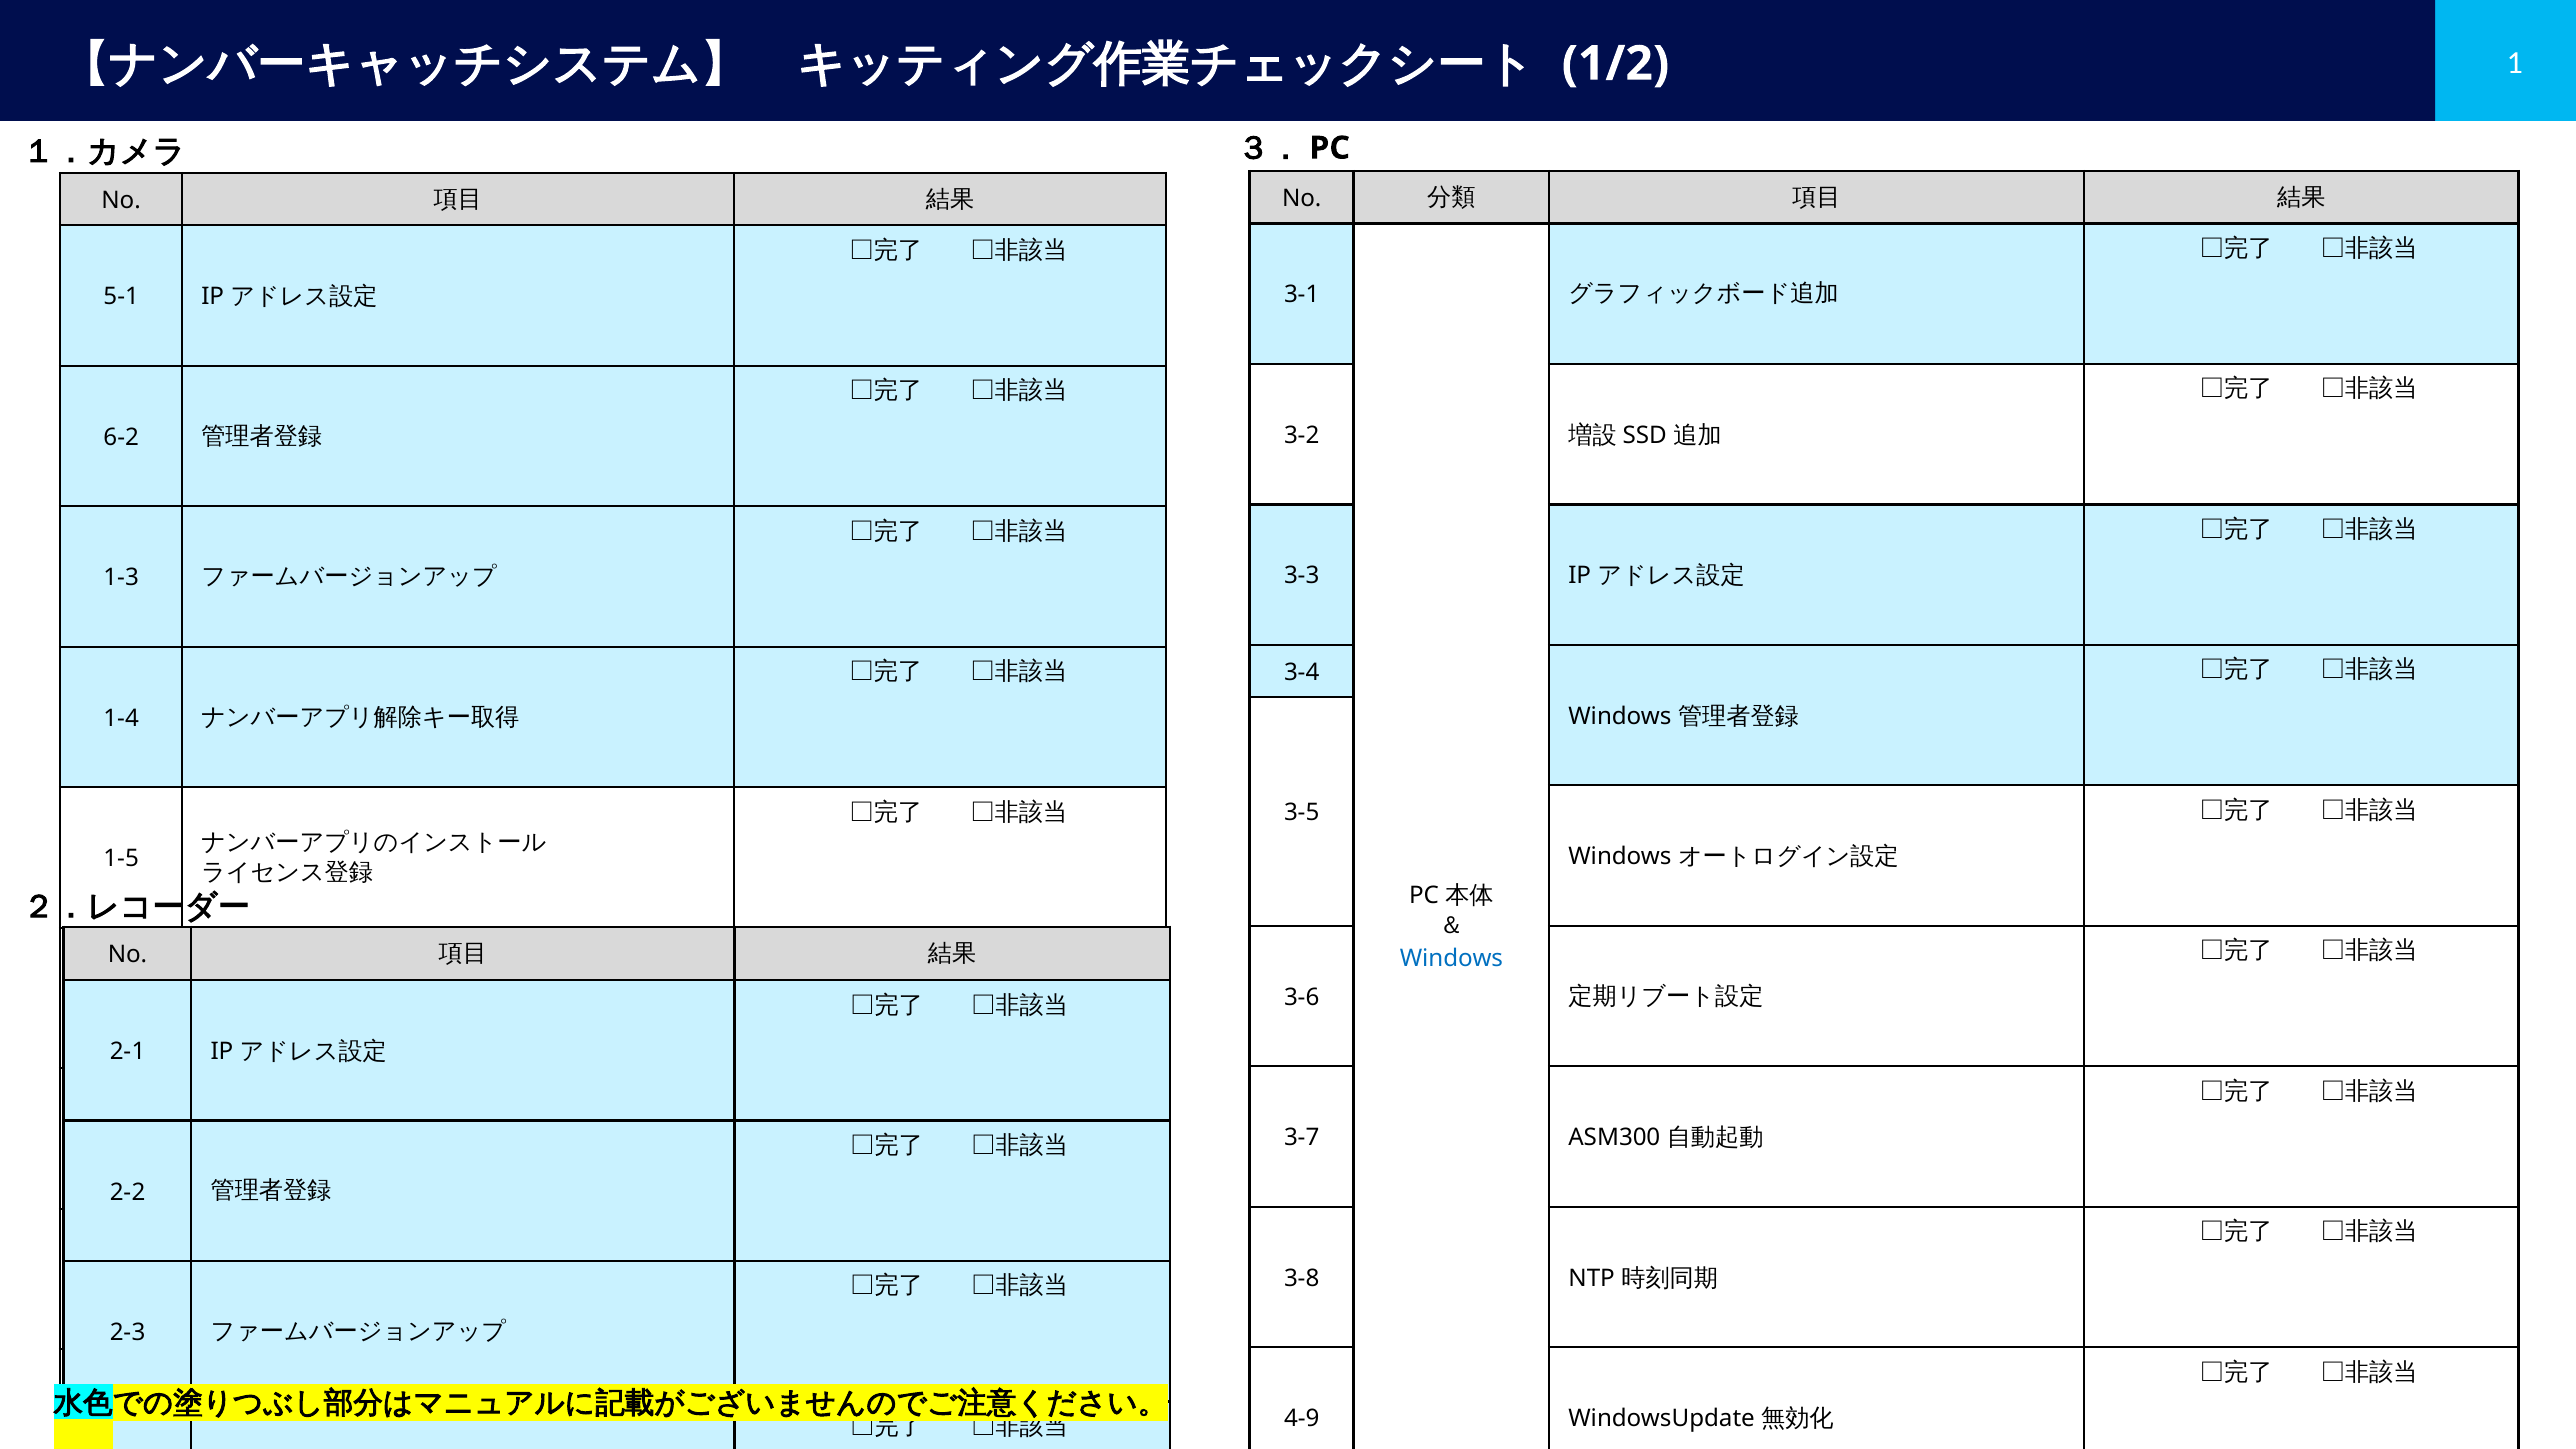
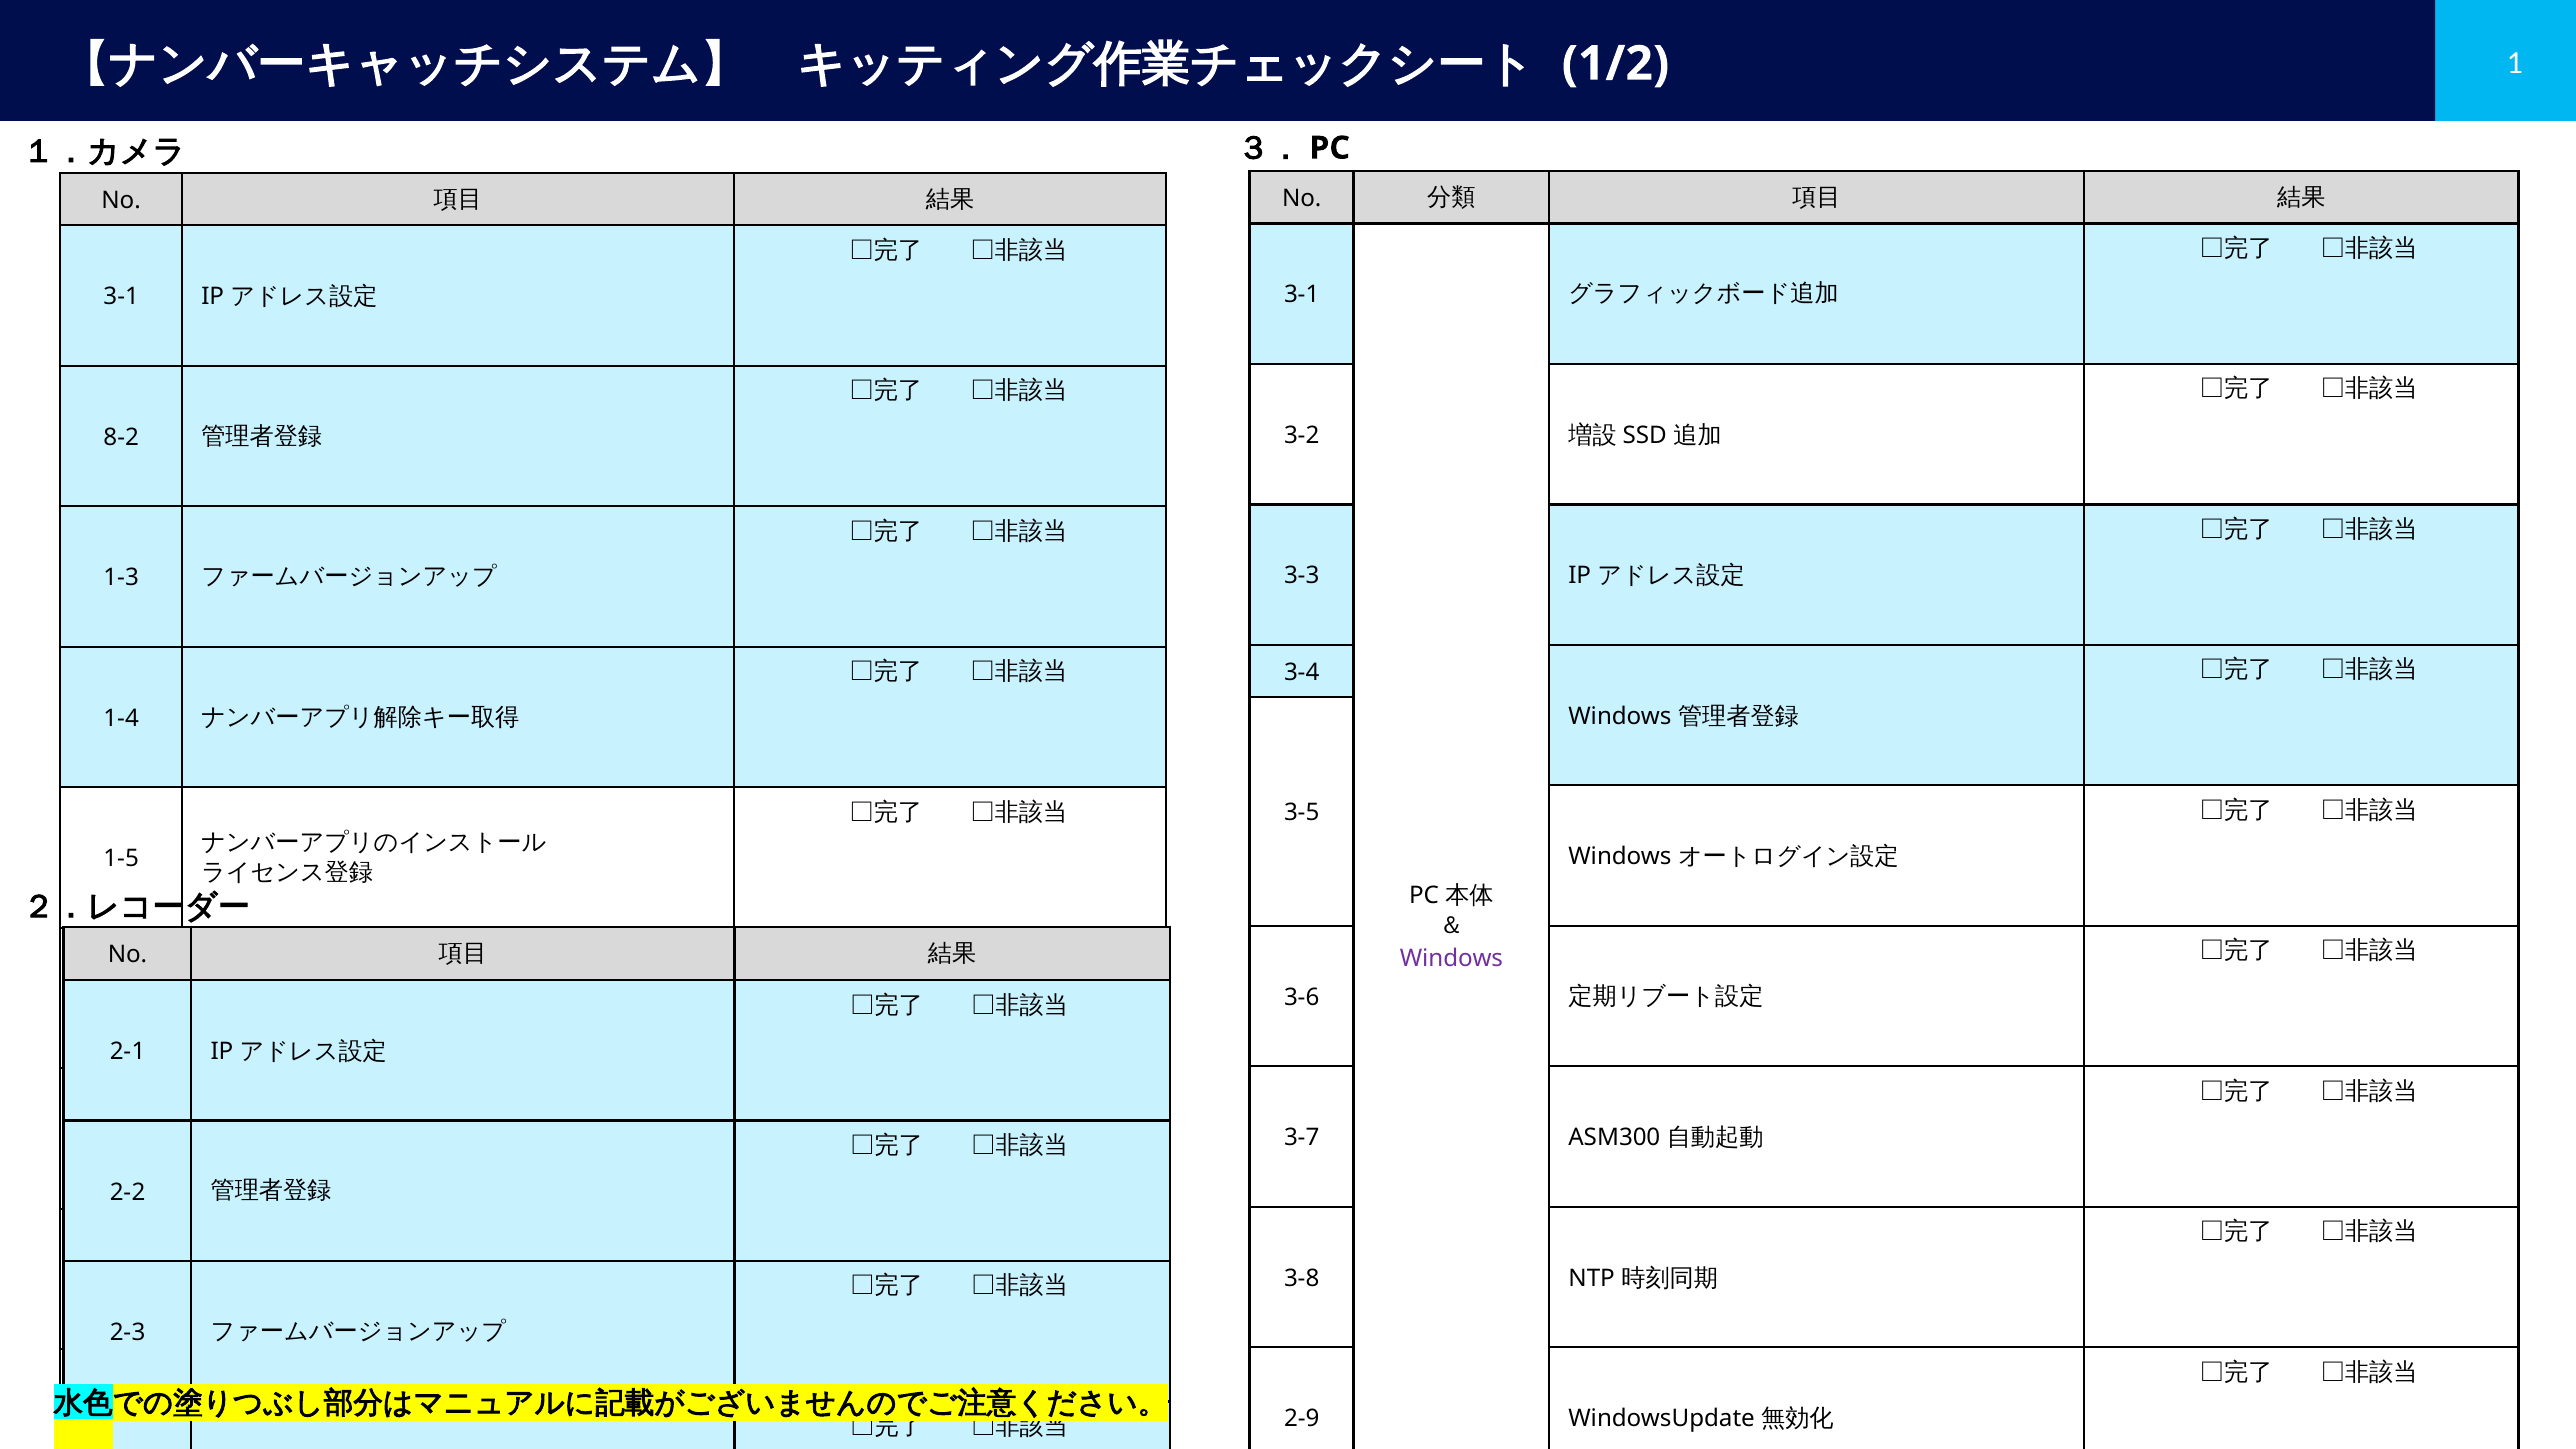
5-1 at (121, 297): 5-1 -> 3-1
6-2: 6-2 -> 8-2
Windows at (1451, 959) colour: blue -> purple
4-9: 4-9 -> 2-9
